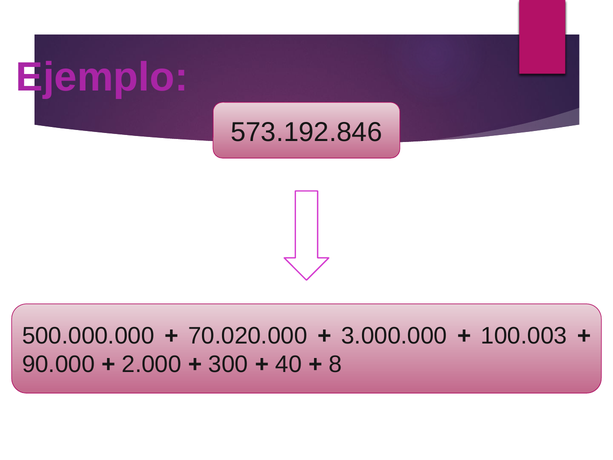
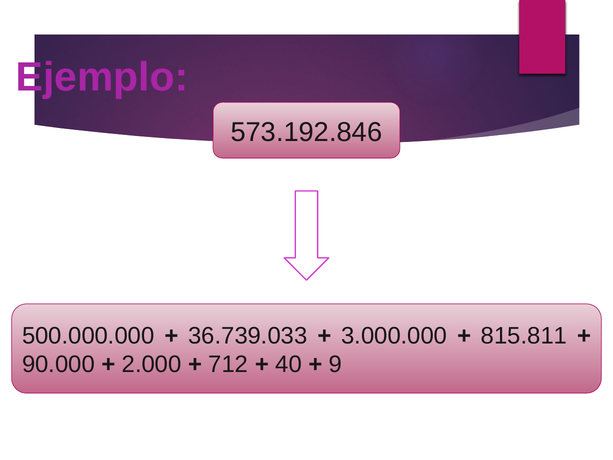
70.020.000: 70.020.000 -> 36.739.033
100.003: 100.003 -> 815.811
300: 300 -> 712
8: 8 -> 9
